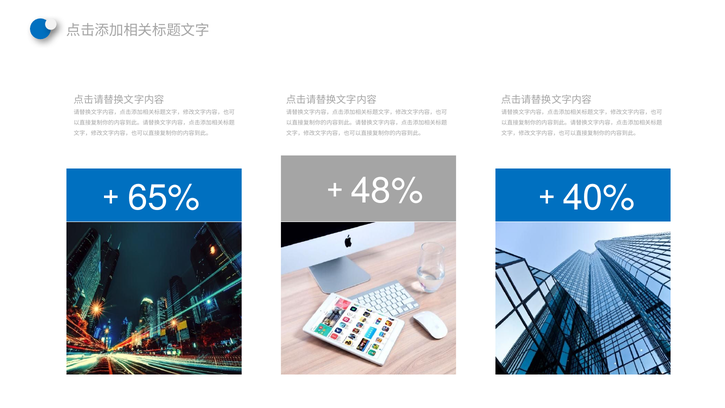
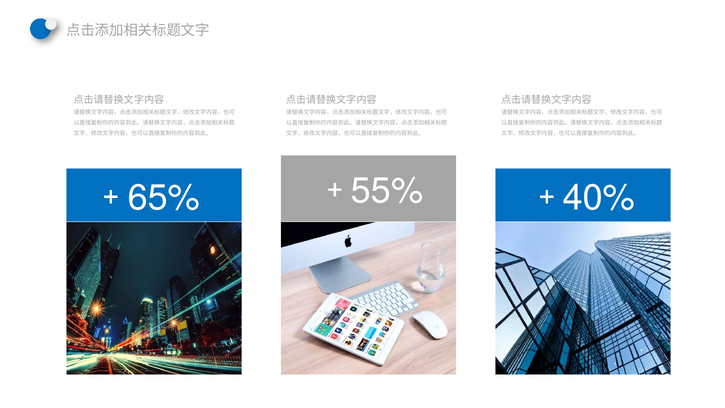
48%: 48% -> 55%
